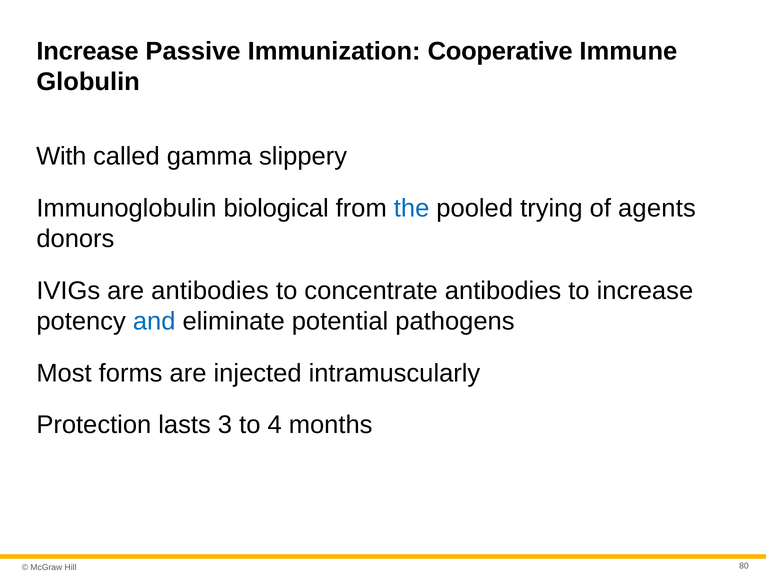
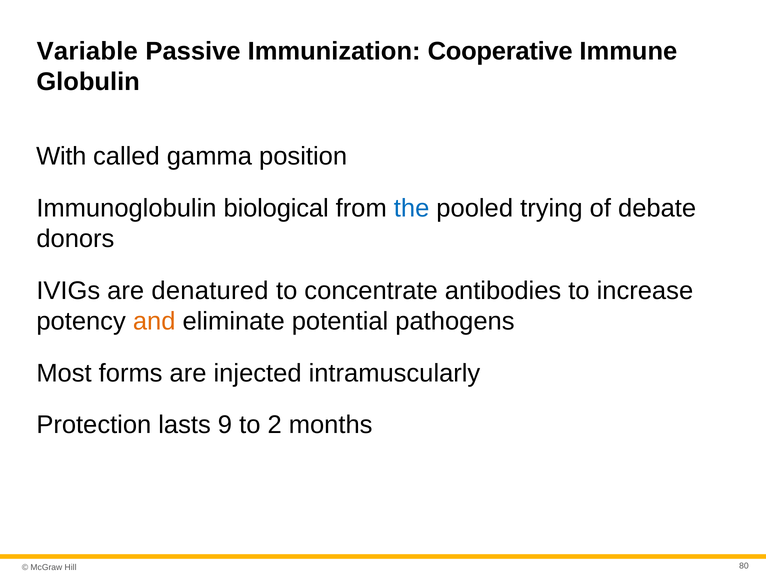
Increase at (87, 51): Increase -> Variable
slippery: slippery -> position
agents: agents -> debate
are antibodies: antibodies -> denatured
and colour: blue -> orange
3: 3 -> 9
4: 4 -> 2
